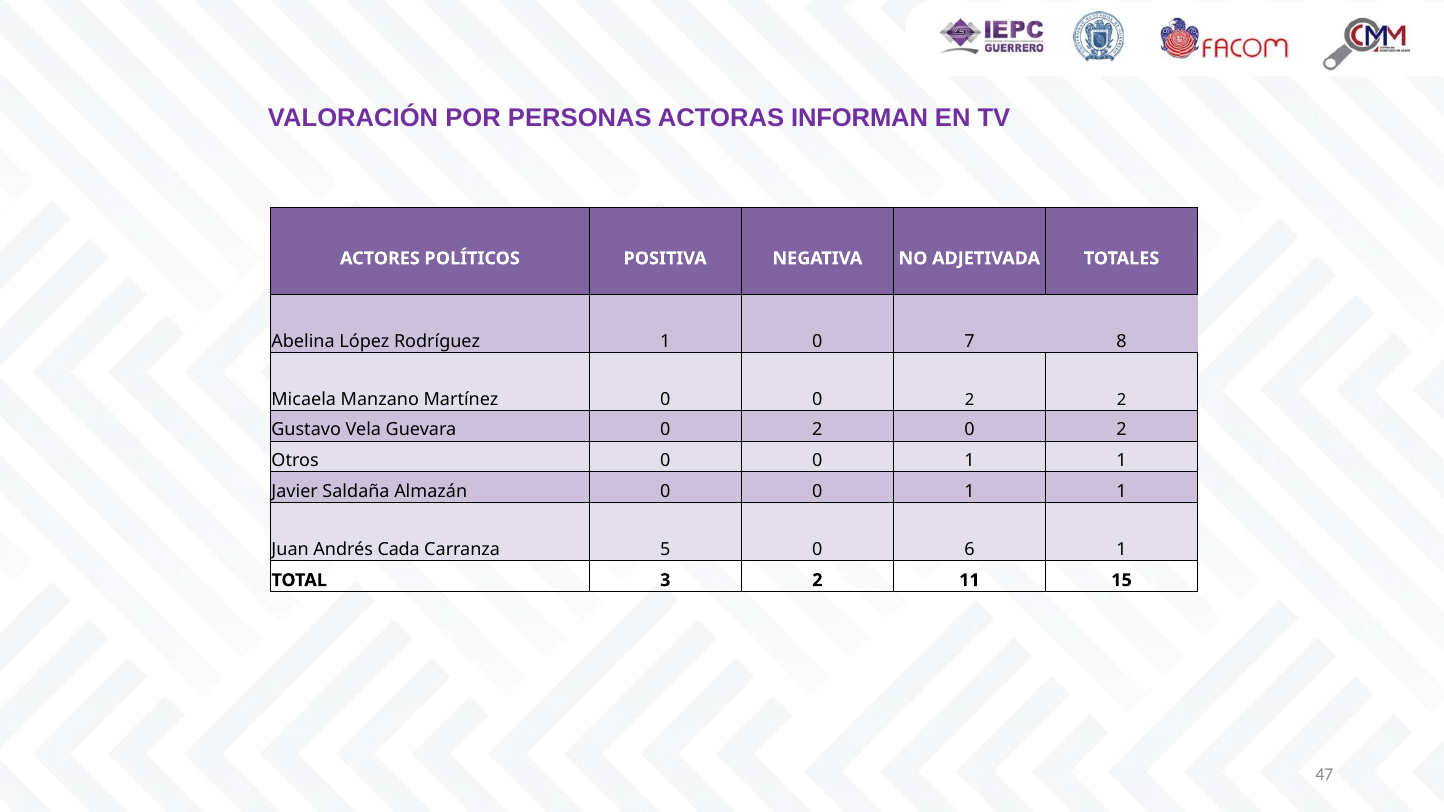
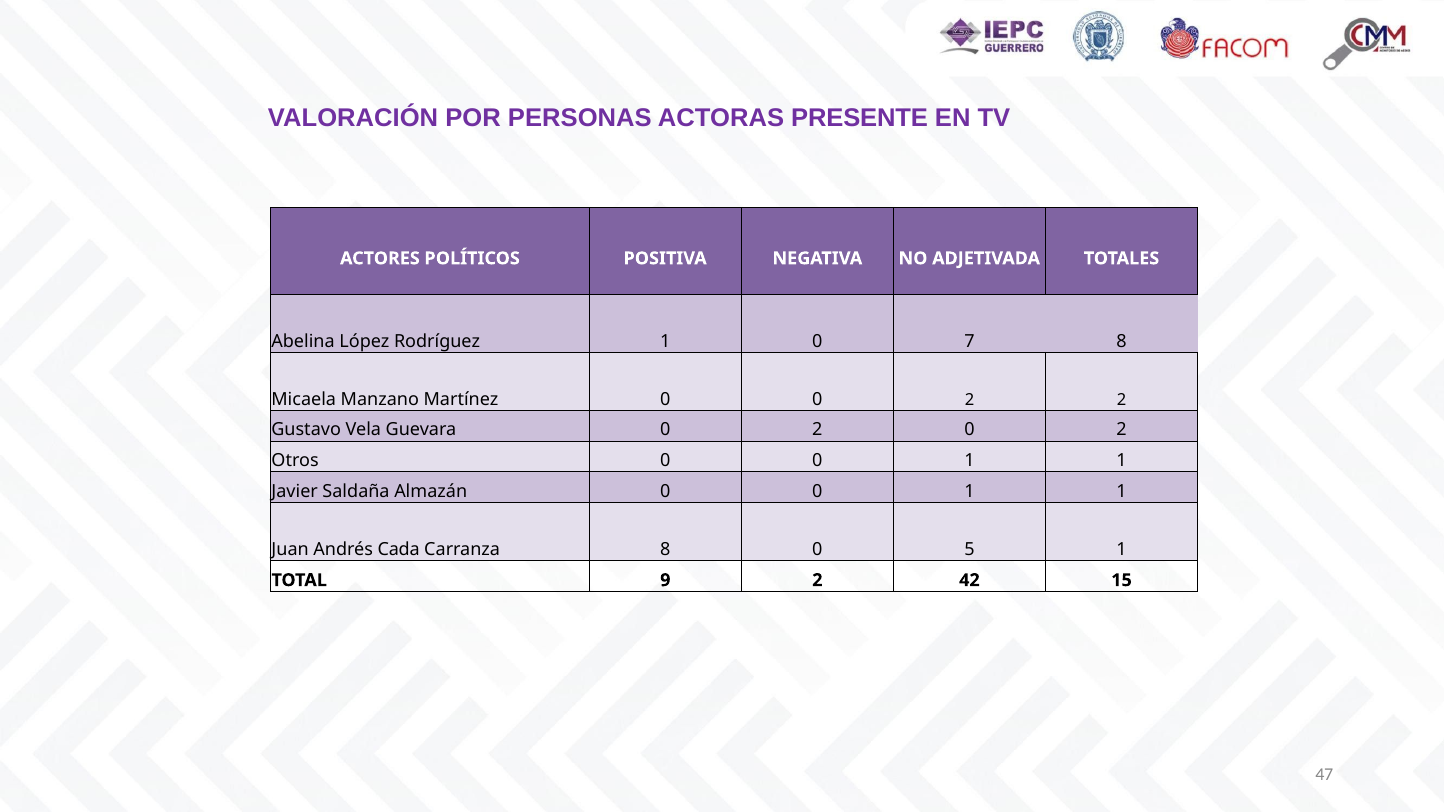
INFORMAN: INFORMAN -> PRESENTE
Carranza 5: 5 -> 8
6: 6 -> 5
3: 3 -> 9
11: 11 -> 42
